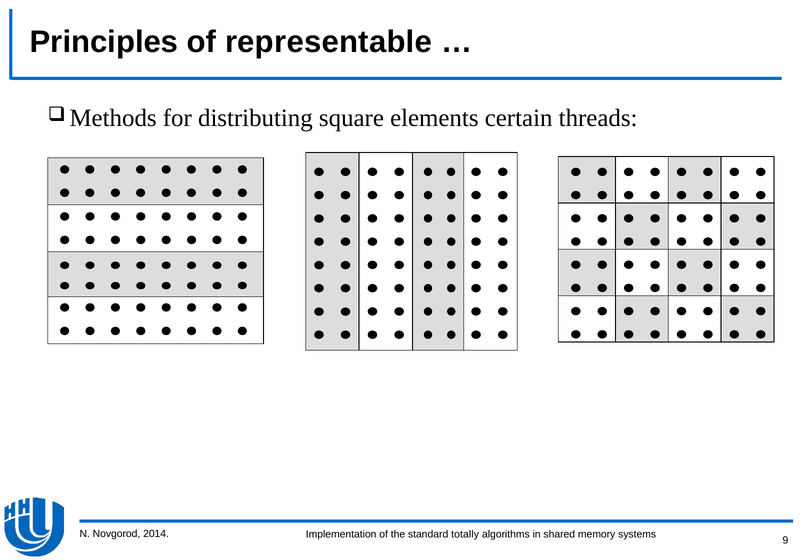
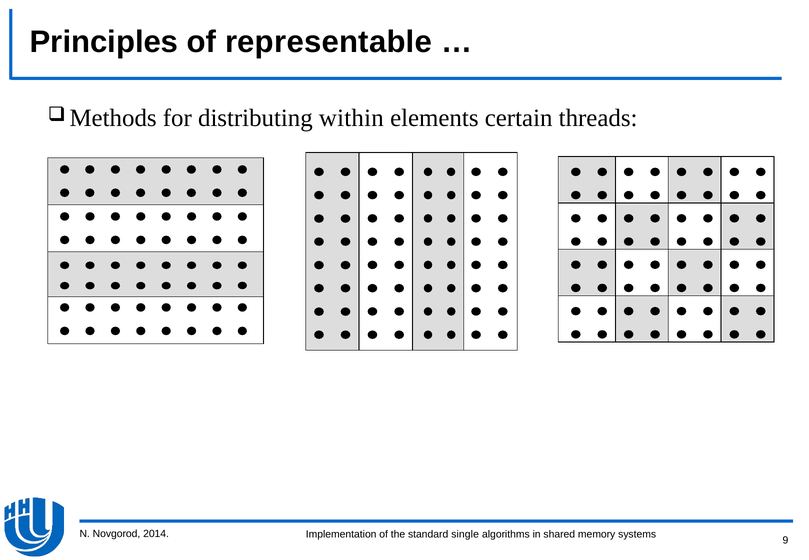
square: square -> within
totally: totally -> single
